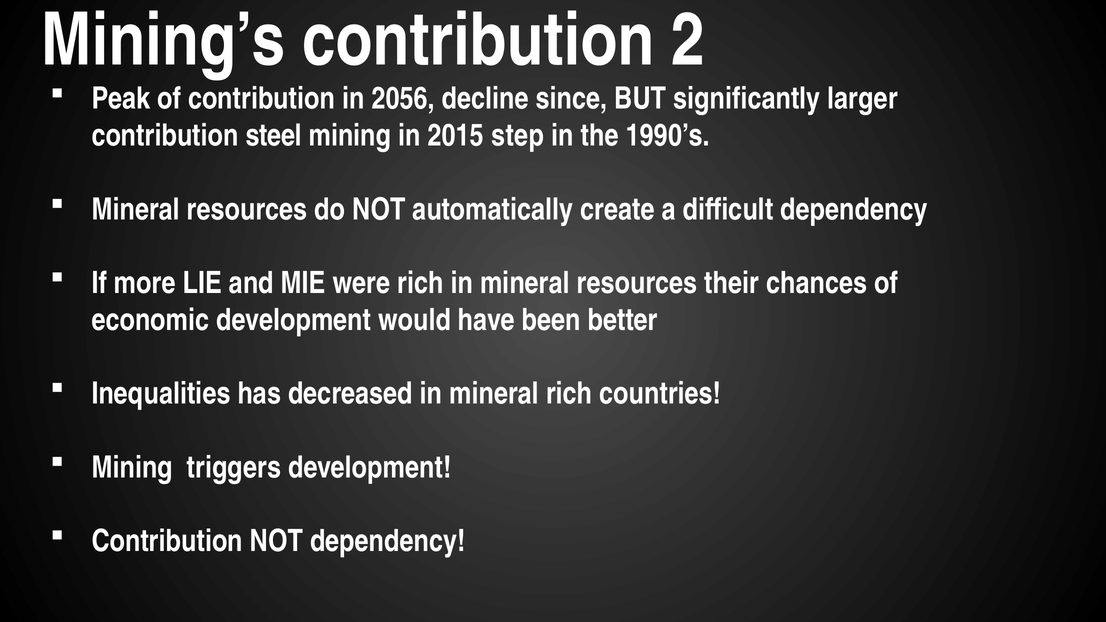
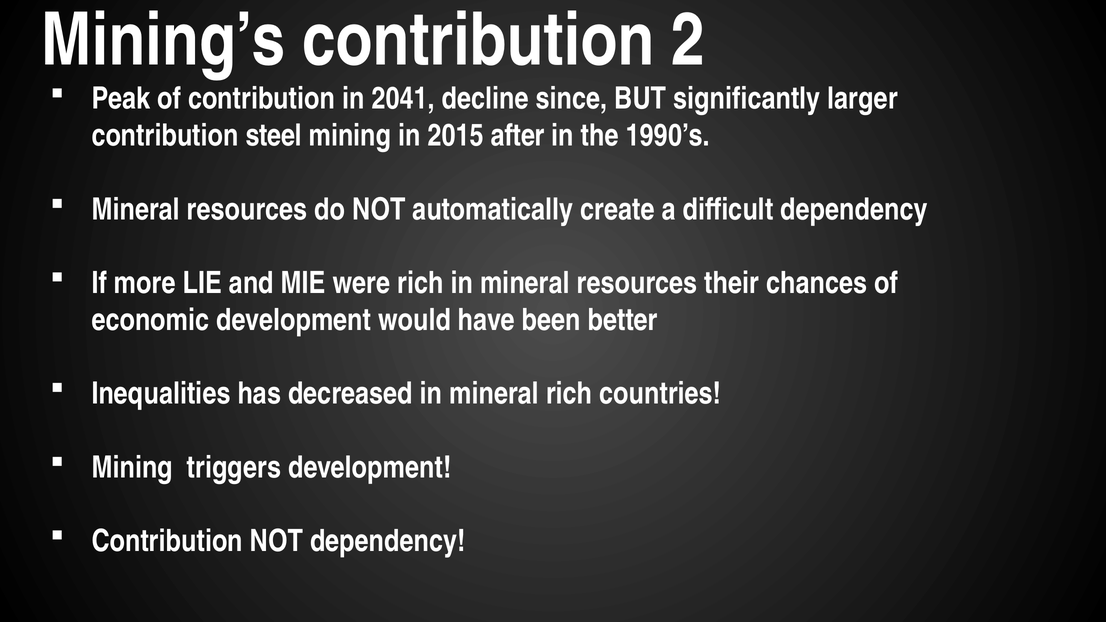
2056: 2056 -> 2041
step: step -> after
